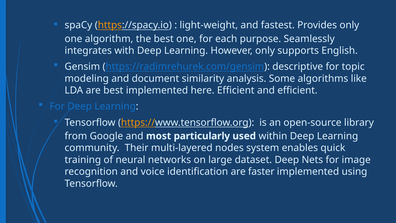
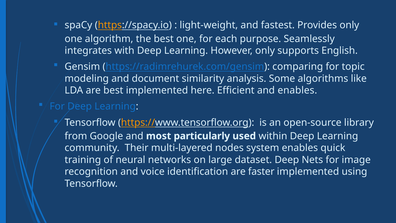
descriptive: descriptive -> comparing
and efficient: efficient -> enables
